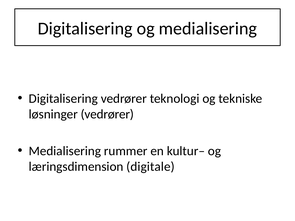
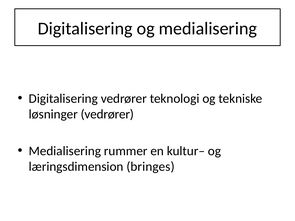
digitale: digitale -> bringes
